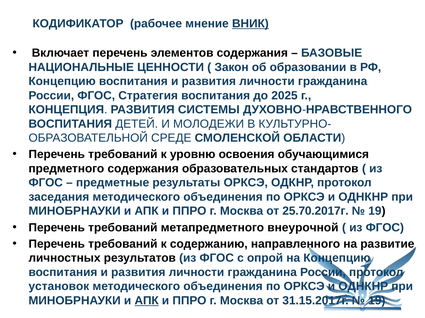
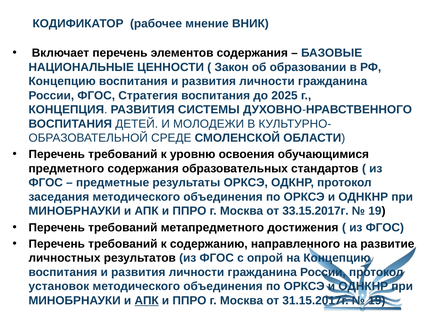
ВНИК underline: present -> none
25.70.2017г: 25.70.2017г -> 33.15.2017г
внеурочной: внеурочной -> достижения
